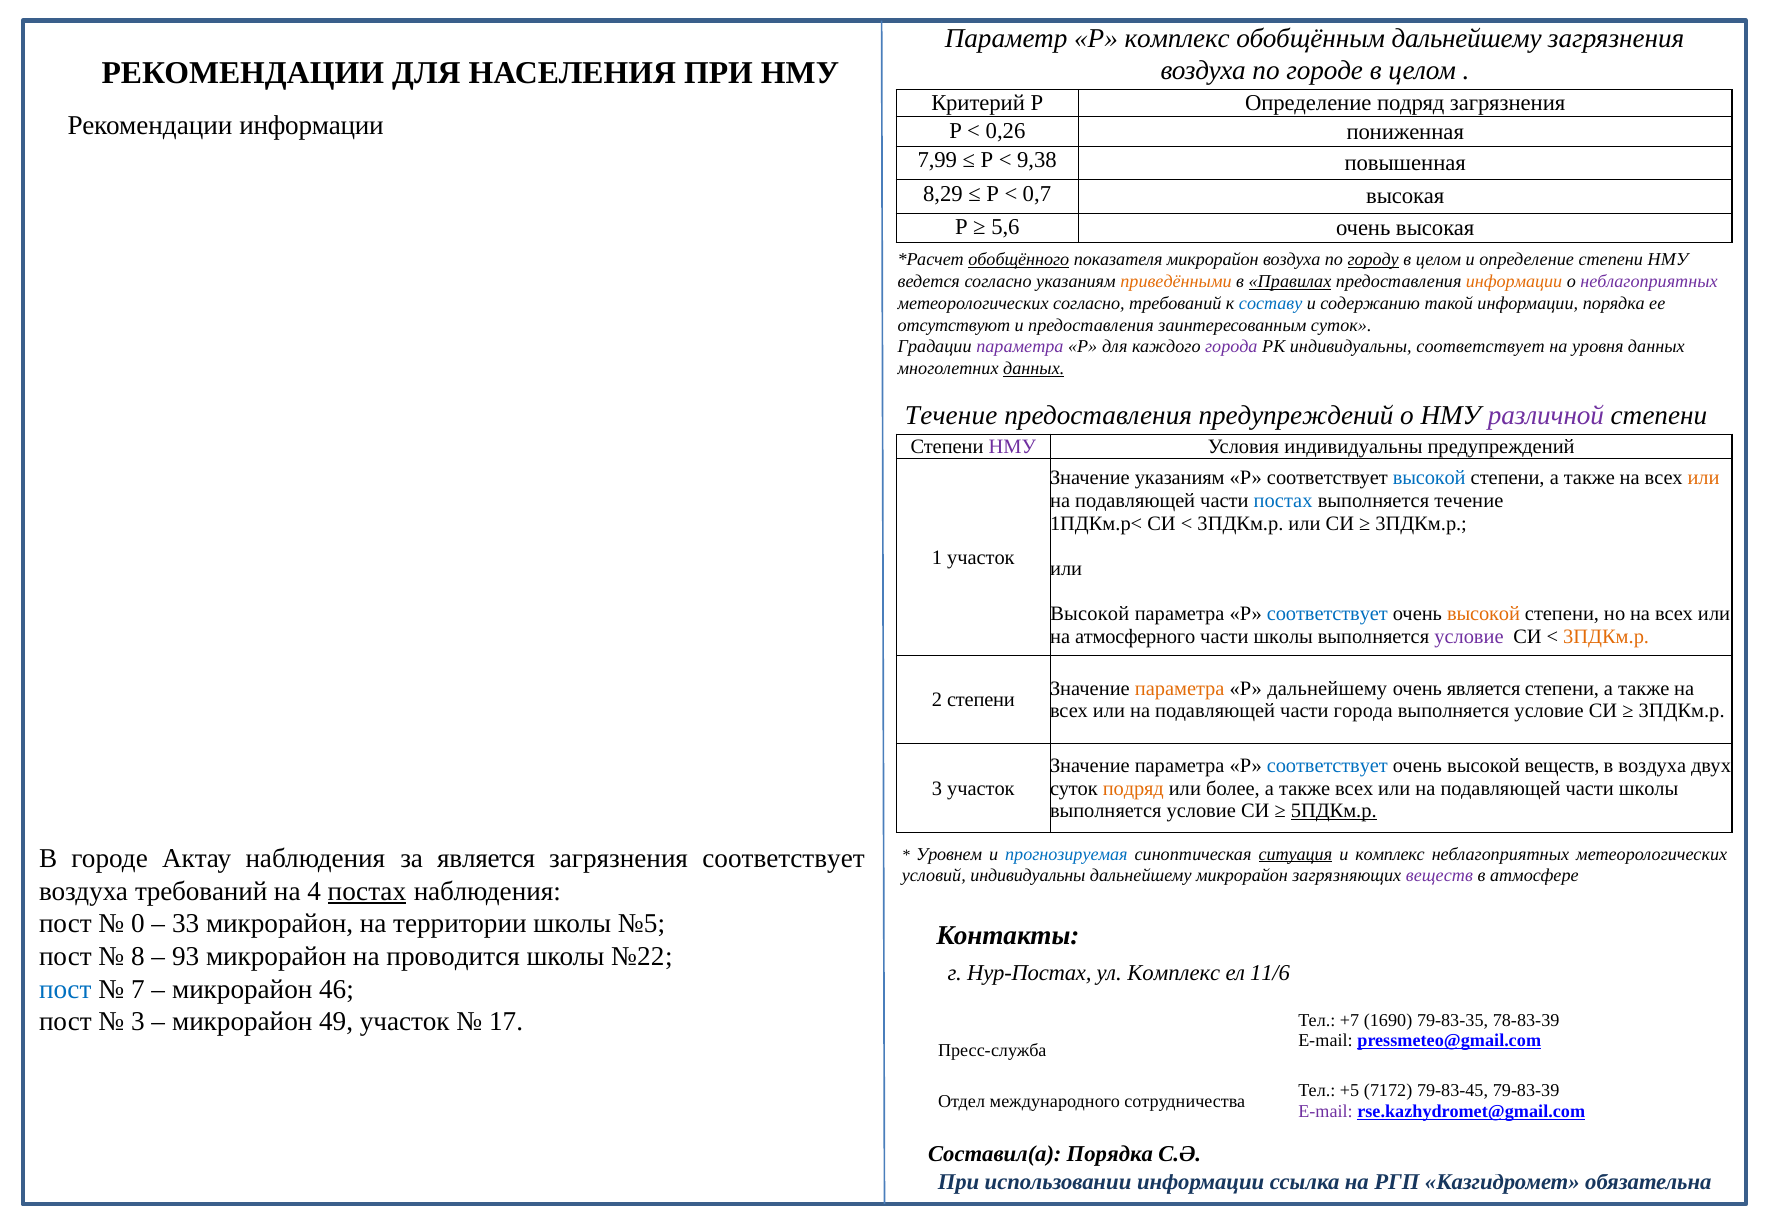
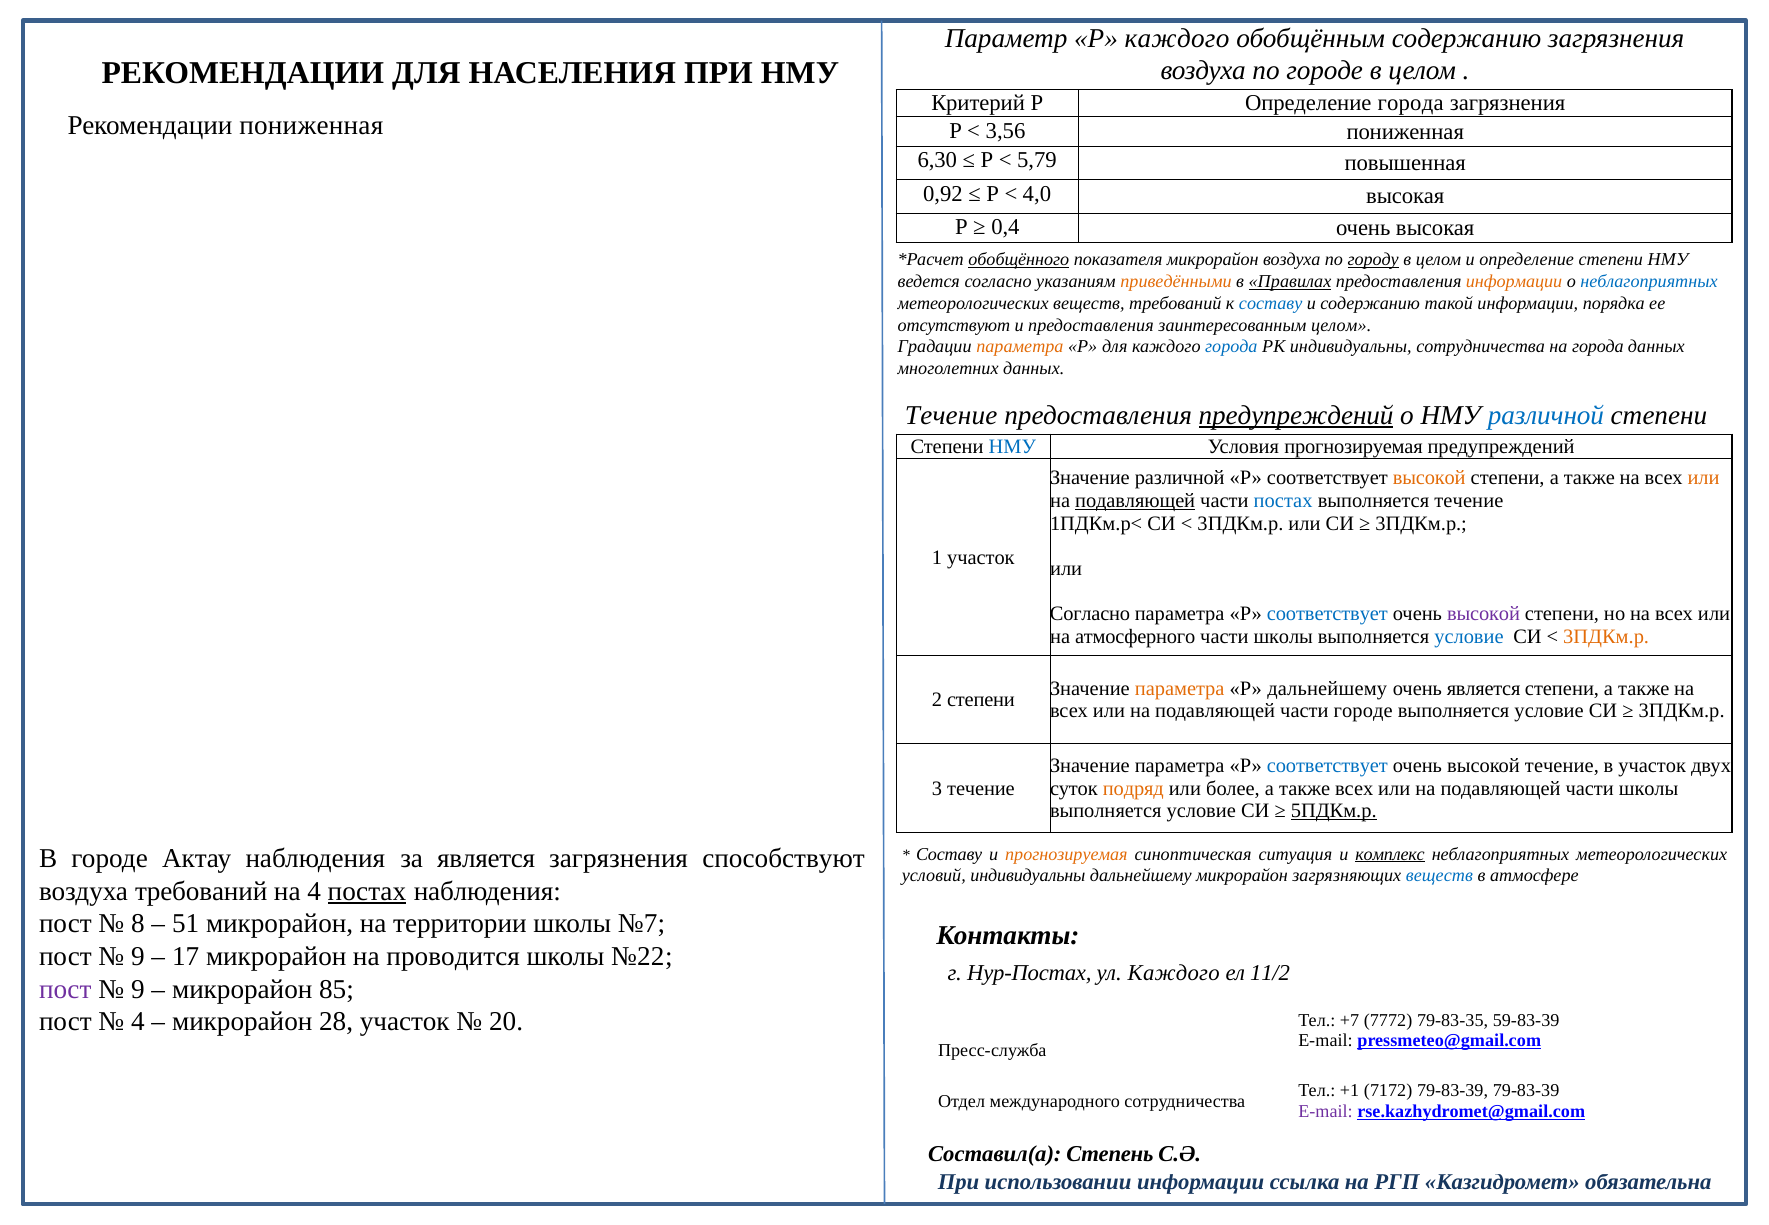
Р комплекс: комплекс -> каждого
обобщённым дальнейшему: дальнейшему -> содержанию
Определение подряд: подряд -> города
Рекомендации информации: информации -> пониженная
0,26: 0,26 -> 3,56
7,99: 7,99 -> 6,30
9,38: 9,38 -> 5,79
8,29: 8,29 -> 0,92
0,7: 0,7 -> 4,0
5,6: 5,6 -> 0,4
неблагоприятных at (1649, 282) colour: purple -> blue
метеорологических согласно: согласно -> веществ
заинтересованным суток: суток -> целом
параметра at (1020, 347) colour: purple -> orange
города at (1231, 347) colour: purple -> blue
индивидуальны соответствует: соответствует -> сотрудничества
на уровня: уровня -> города
данных at (1034, 368) underline: present -> none
предупреждений at (1296, 415) underline: none -> present
различной at (1546, 415) colour: purple -> blue
НМУ at (1012, 447) colour: purple -> blue
Условия индивидуальны: индивидуальны -> прогнозируемая
Значение указаниям: указаниям -> различной
высокой at (1429, 478) colour: blue -> orange
подавляющей at (1135, 501) underline: none -> present
Высокой at (1090, 614): Высокой -> Согласно
высокой at (1484, 614) colour: orange -> purple
условие at (1469, 636) colour: purple -> blue
части города: города -> городе
высокой веществ: веществ -> течение
в воздуха: воздуха -> участок
3 участок: участок -> течение
загрязнения соответствует: соответствует -> способствуют
Уровнем at (949, 854): Уровнем -> Составу
прогнозируемая at (1066, 854) colour: blue -> orange
ситуация underline: present -> none
комплекс at (1390, 854) underline: none -> present
веществ at (1439, 876) colour: purple -> blue
0: 0 -> 8
33: 33 -> 51
№5: №5 -> №7
8 at (138, 956): 8 -> 9
93: 93 -> 17
ул Комплекс: Комплекс -> Каждого
11/6: 11/6 -> 11/2
пост at (65, 989) colour: blue -> purple
7 at (138, 989): 7 -> 9
46: 46 -> 85
3 at (138, 1022): 3 -> 4
49: 49 -> 28
17: 17 -> 20
1690: 1690 -> 7772
78-83-39: 78-83-39 -> 59-83-39
+5: +5 -> +1
7172 79-83-45: 79-83-45 -> 79-83-39
Составил(а Порядка: Порядка -> Степень
